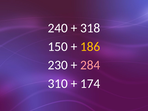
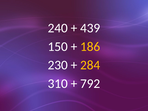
318: 318 -> 439
284 colour: pink -> yellow
174: 174 -> 792
